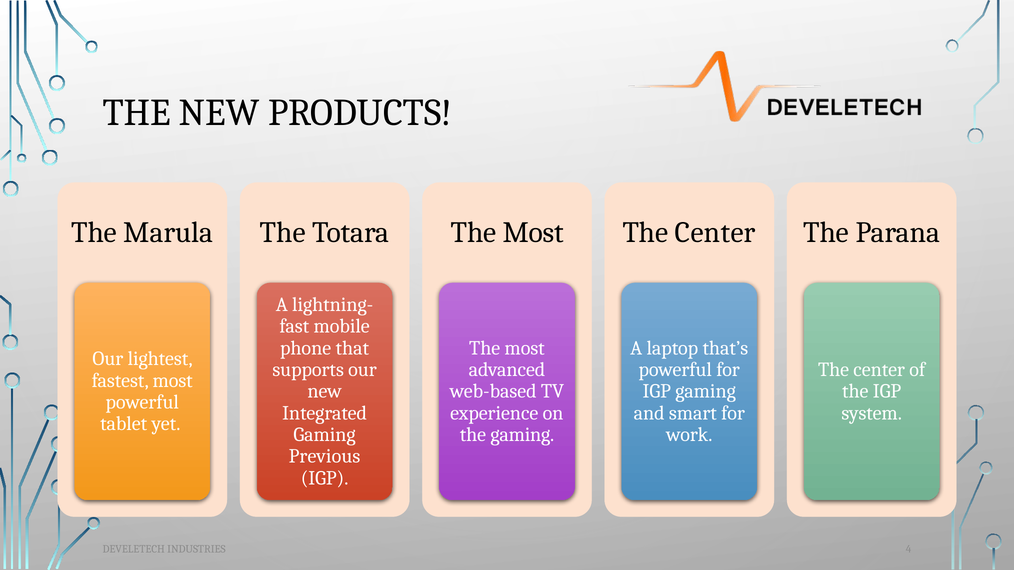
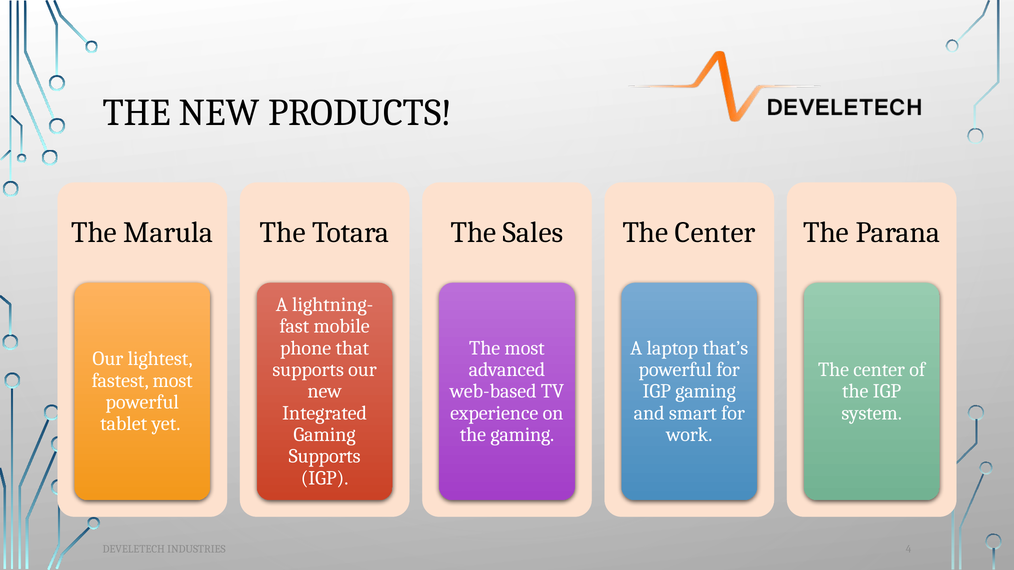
Most at (533, 233): Most -> Sales
Previous at (324, 457): Previous -> Supports
